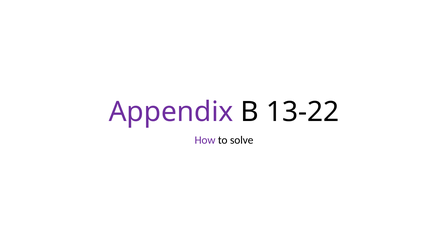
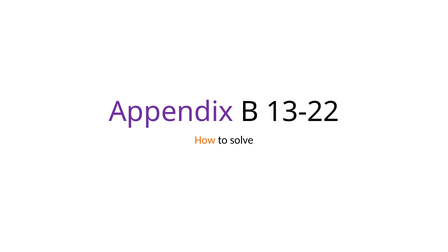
How colour: purple -> orange
